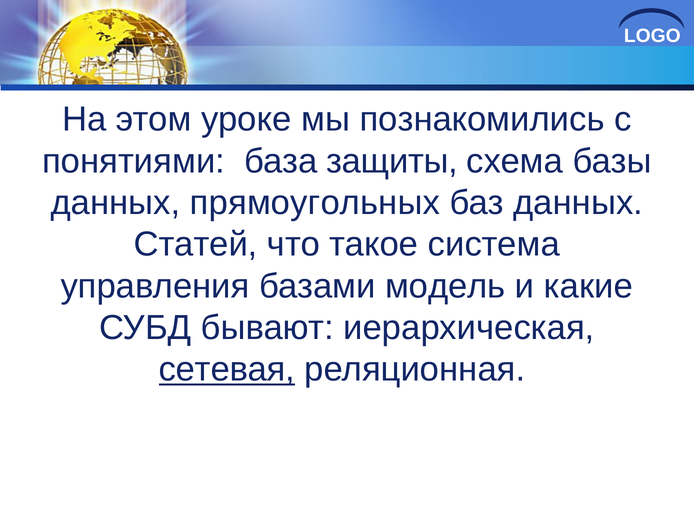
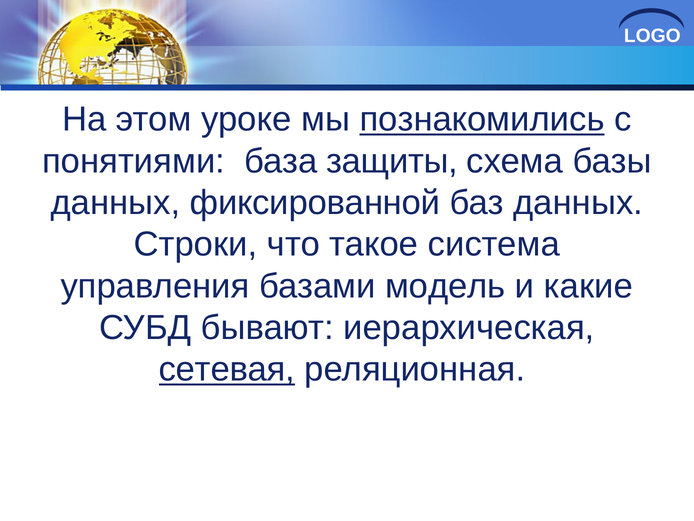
познакомились underline: none -> present
прямоугольных: прямоугольных -> фиксированной
Статей: Статей -> Строки
